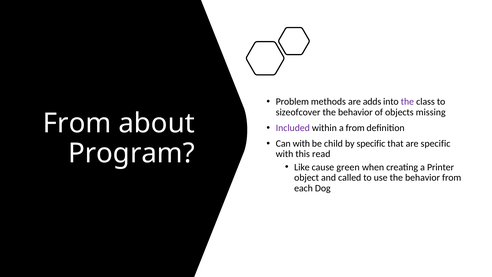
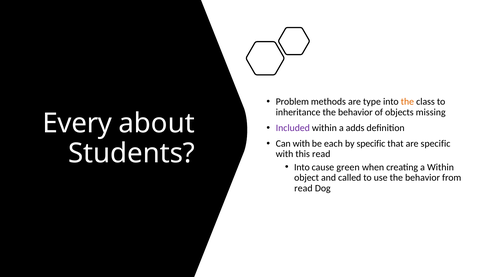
adds: adds -> type
the at (407, 102) colour: purple -> orange
sizeofcover: sizeofcover -> inheritance
From at (77, 123): From -> Every
a from: from -> adds
child: child -> each
Program: Program -> Students
Like at (302, 167): Like -> Into
a Printer: Printer -> Within
each at (304, 188): each -> read
